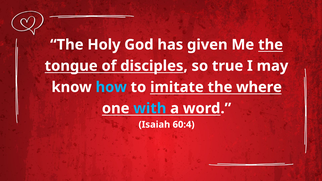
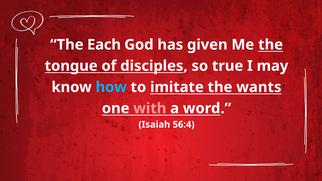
Holy: Holy -> Each
where: where -> wants
with colour: light blue -> pink
60:4: 60:4 -> 56:4
